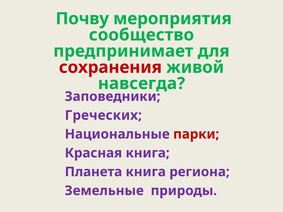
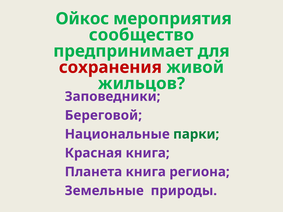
Почву: Почву -> Ойкос
навсегда: навсегда -> жильцов
Греческих: Греческих -> Береговой
парки colour: red -> green
